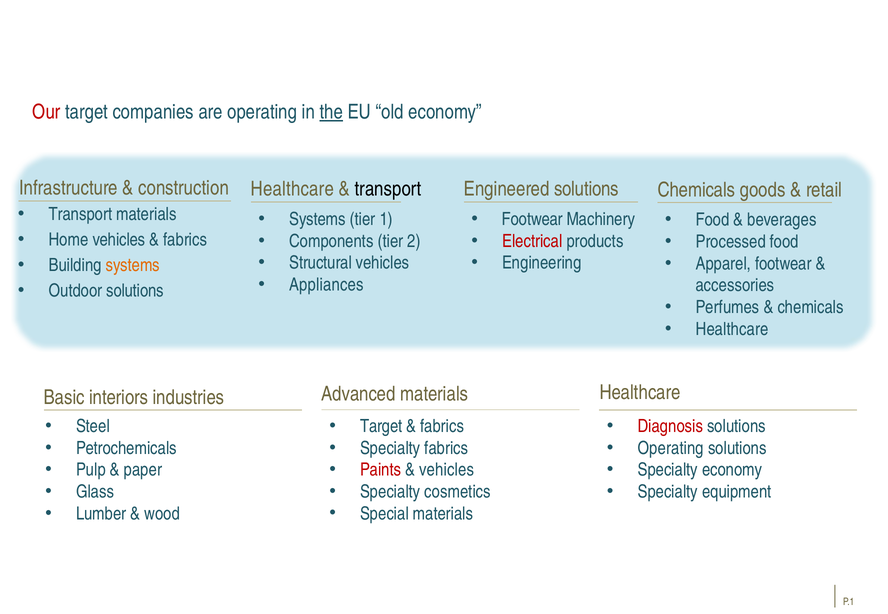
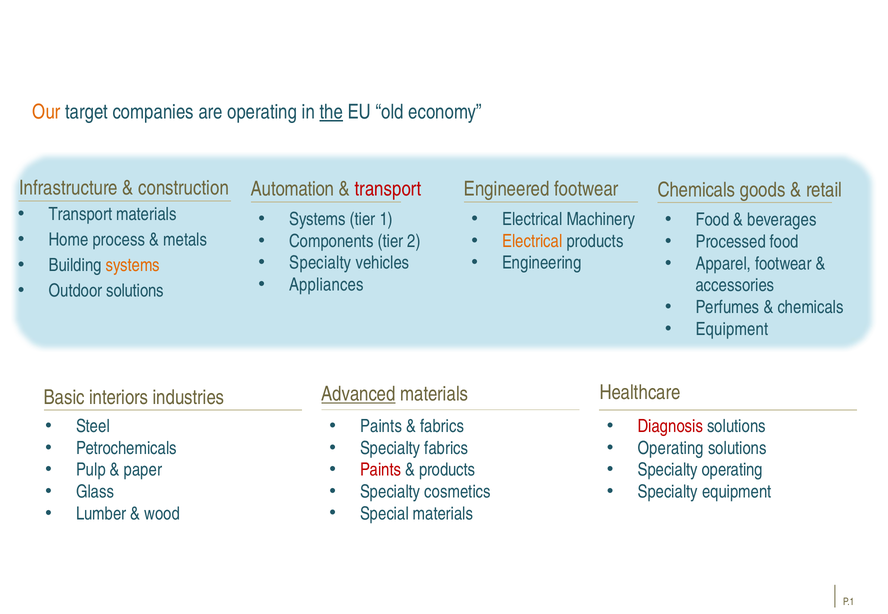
Our colour: red -> orange
Healthcare at (292, 189): Healthcare -> Automation
transport at (388, 189) colour: black -> red
Engineered solutions: solutions -> footwear
Footwear at (532, 220): Footwear -> Electrical
Home vehicles: vehicles -> process
fabrics at (185, 240): fabrics -> metals
Electrical at (532, 241) colour: red -> orange
Structural at (321, 263): Structural -> Specialty
Healthcare at (732, 329): Healthcare -> Equipment
Advanced underline: none -> present
Target at (381, 427): Target -> Paints
vehicles at (447, 471): vehicles -> products
Specialty economy: economy -> operating
